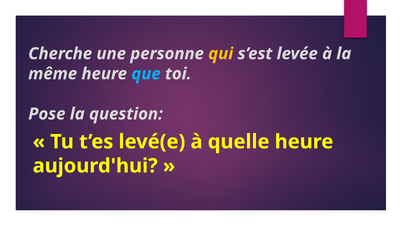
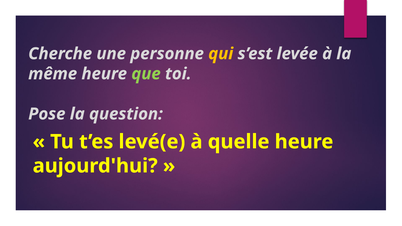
que colour: light blue -> light green
